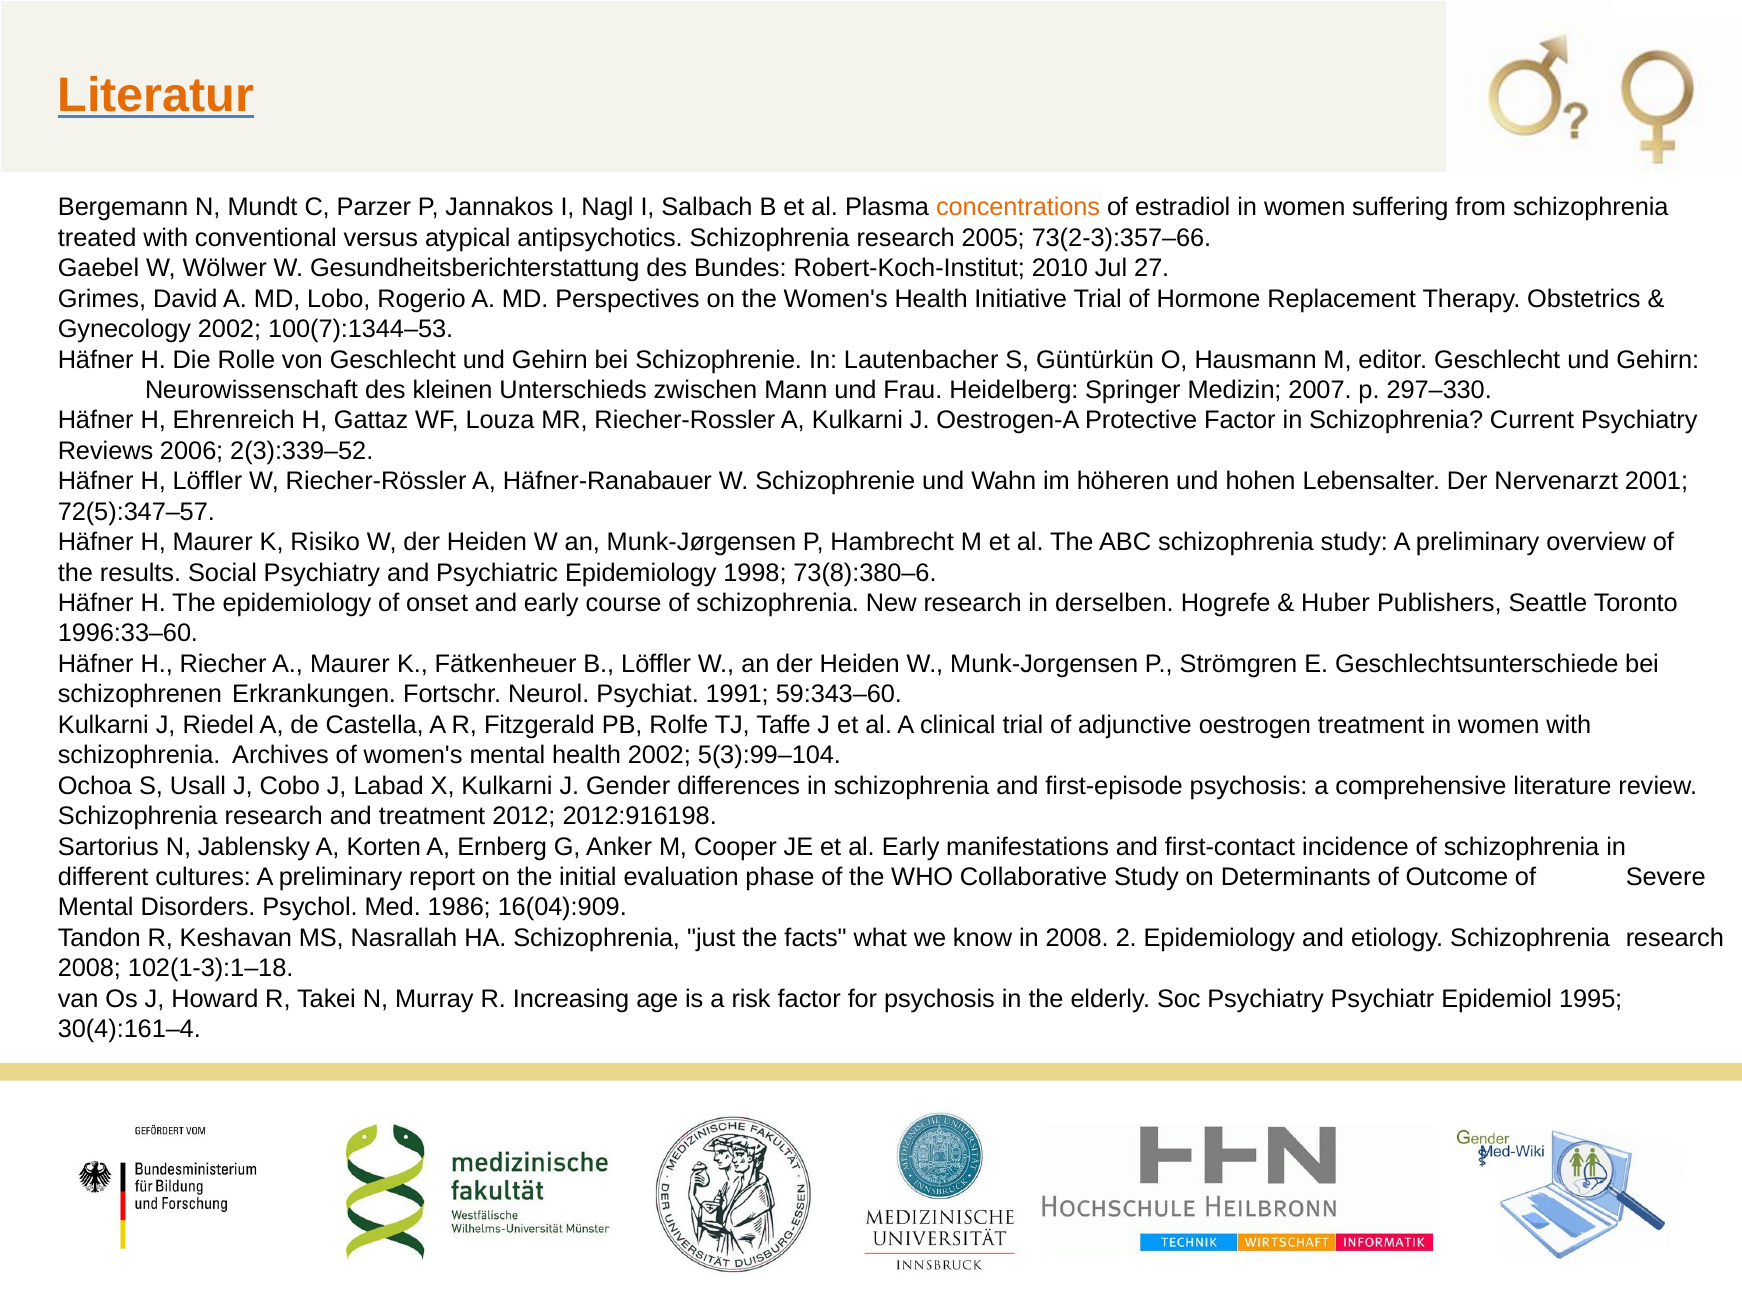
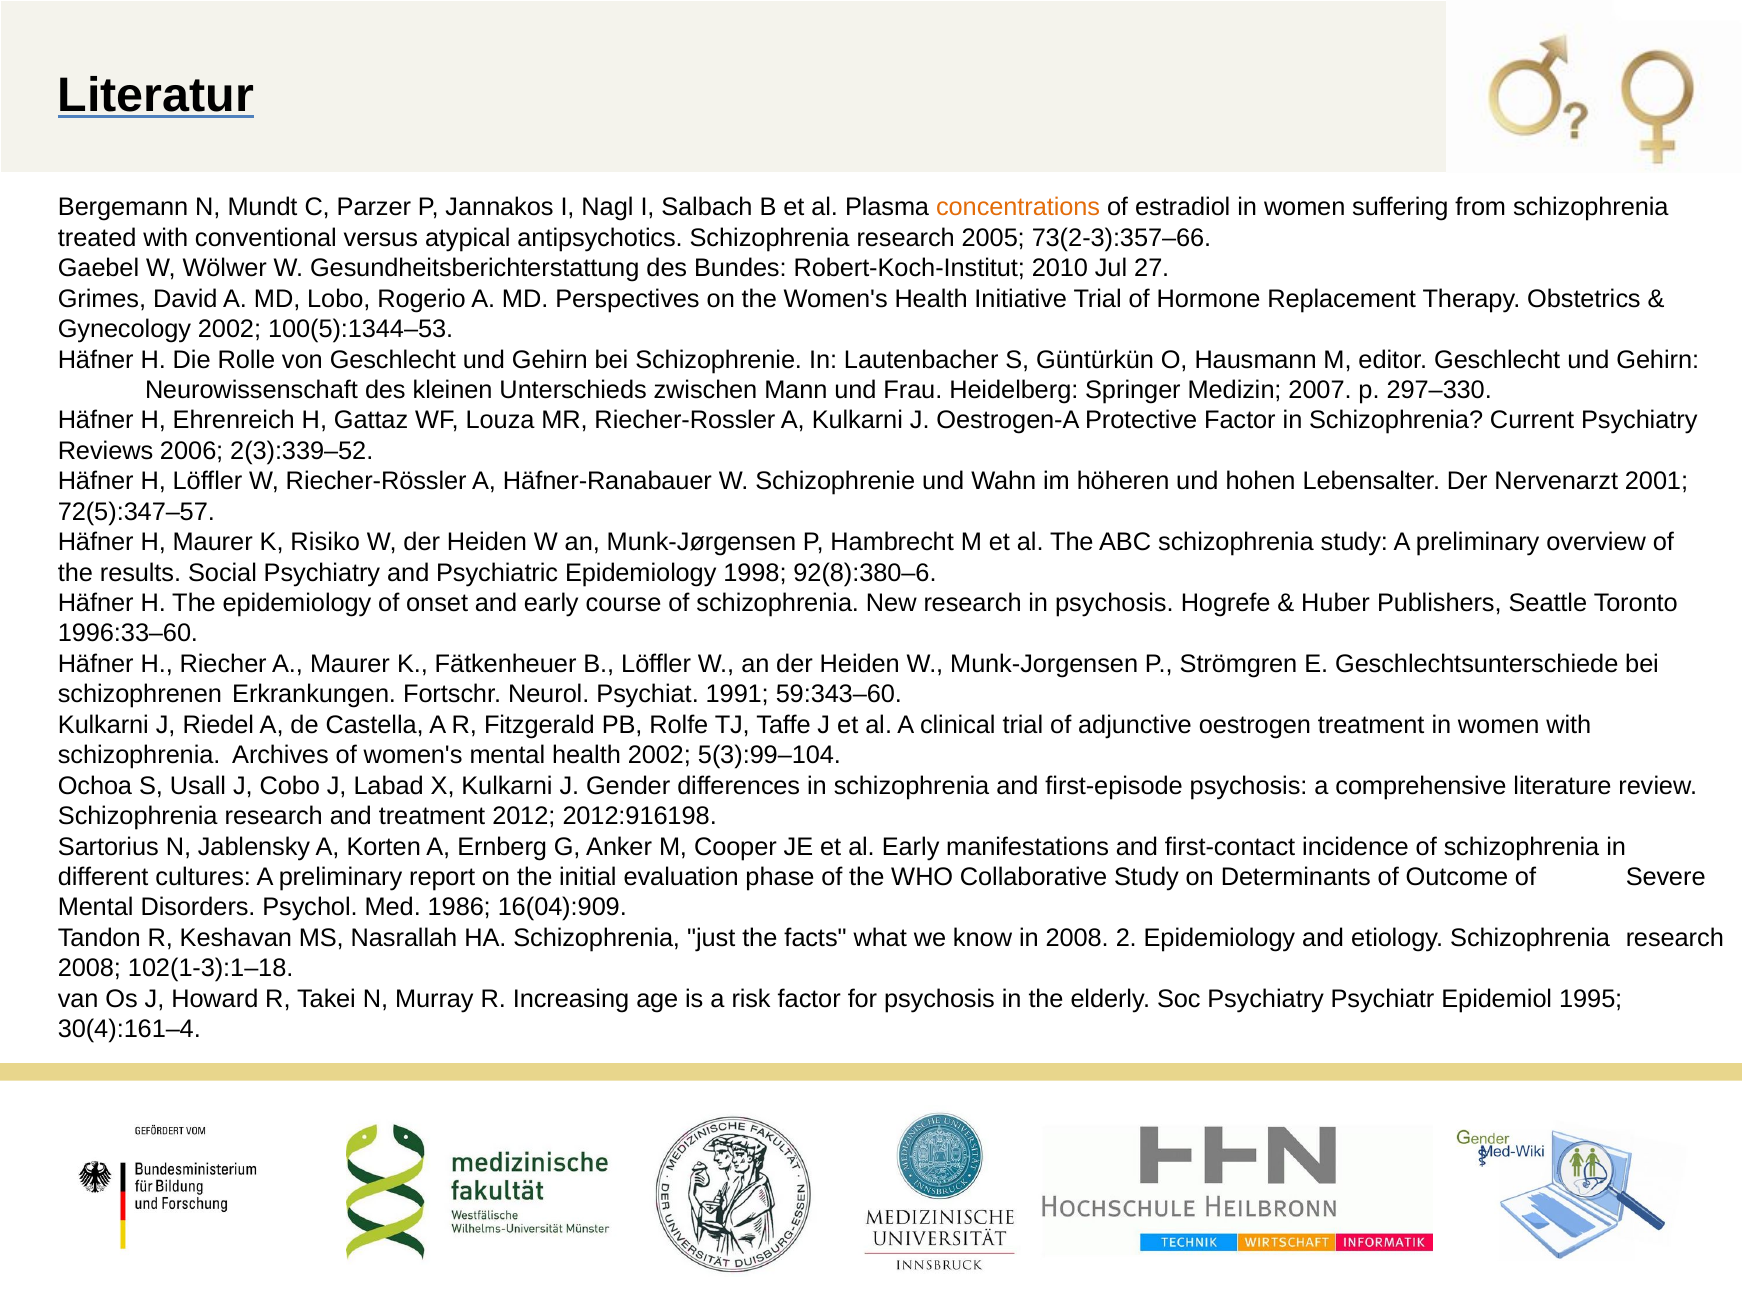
Literatur colour: orange -> black
100(7):1344–53: 100(7):1344–53 -> 100(5):1344–53
73(8):380–6: 73(8):380–6 -> 92(8):380–6
in derselben: derselben -> psychosis
